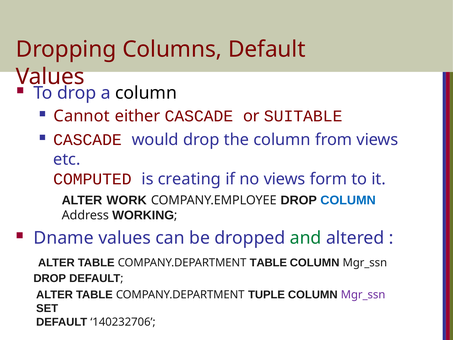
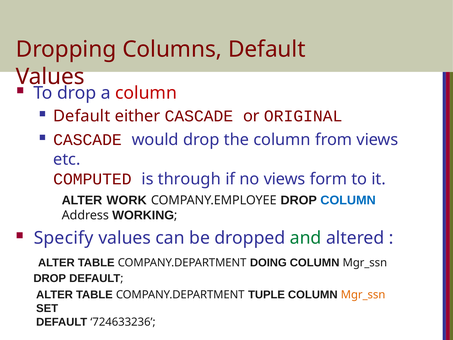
column at (146, 93) colour: black -> red
Cannot at (82, 116): Cannot -> Default
SUITABLE: SUITABLE -> ORIGINAL
creating: creating -> through
Dname: Dname -> Specify
COMPANY.DEPARTMENT TABLE: TABLE -> DOING
Mgr_ssn at (363, 295) colour: purple -> orange
140232706: 140232706 -> 724633236
